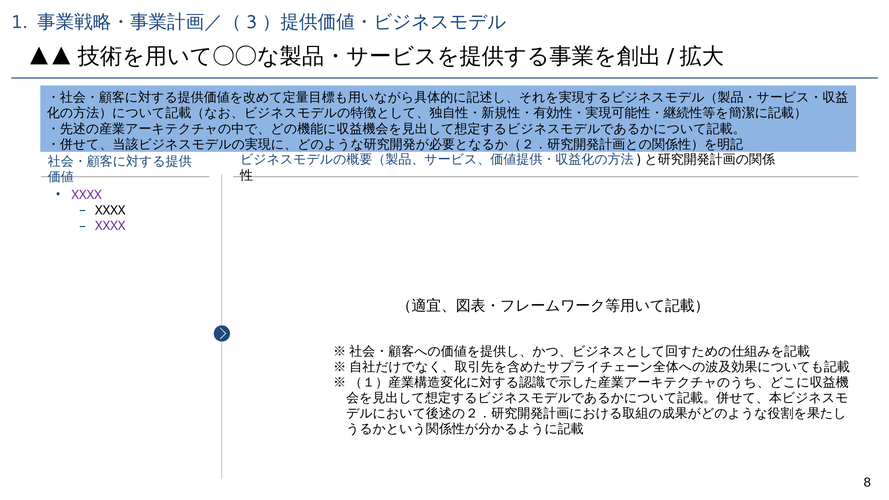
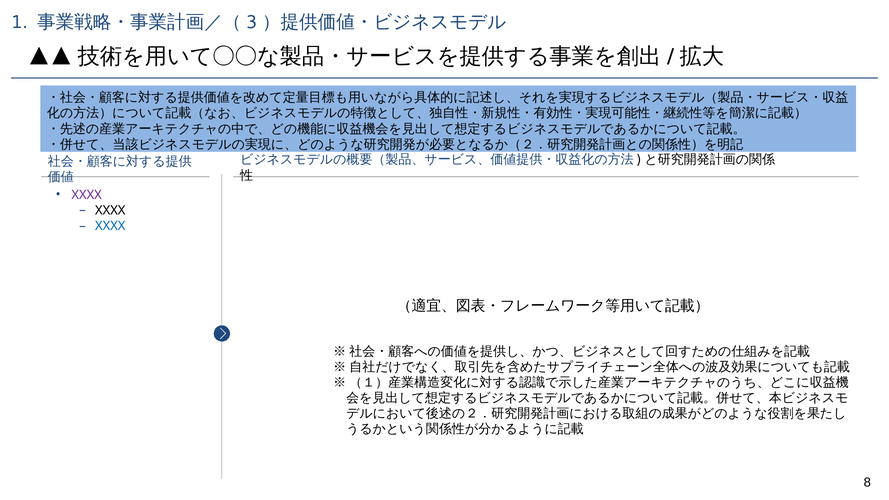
XXXX at (110, 226) colour: purple -> blue
